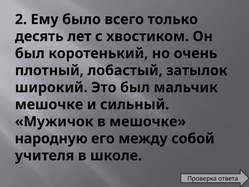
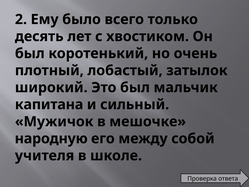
мешочке at (49, 104): мешочке -> капитана
